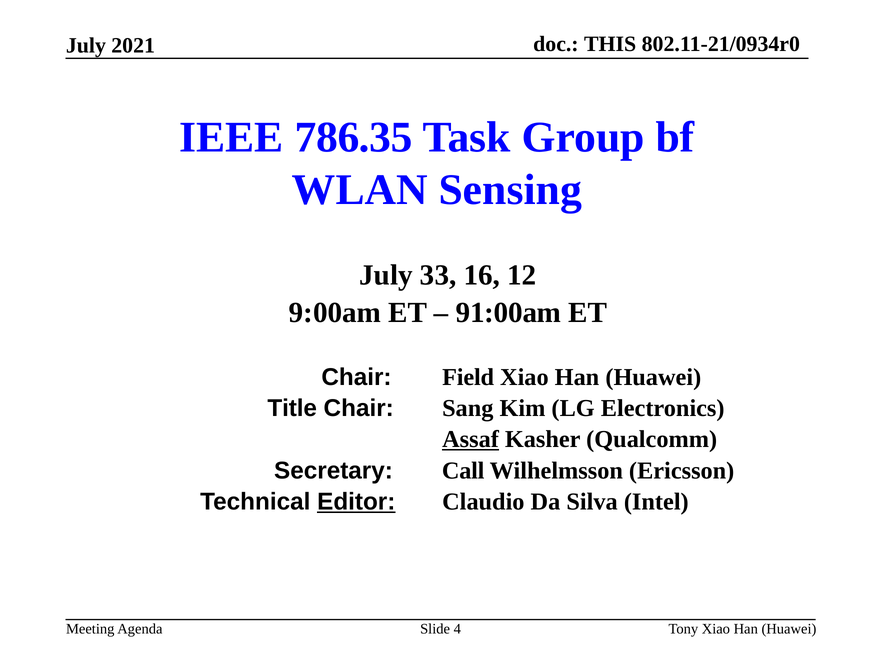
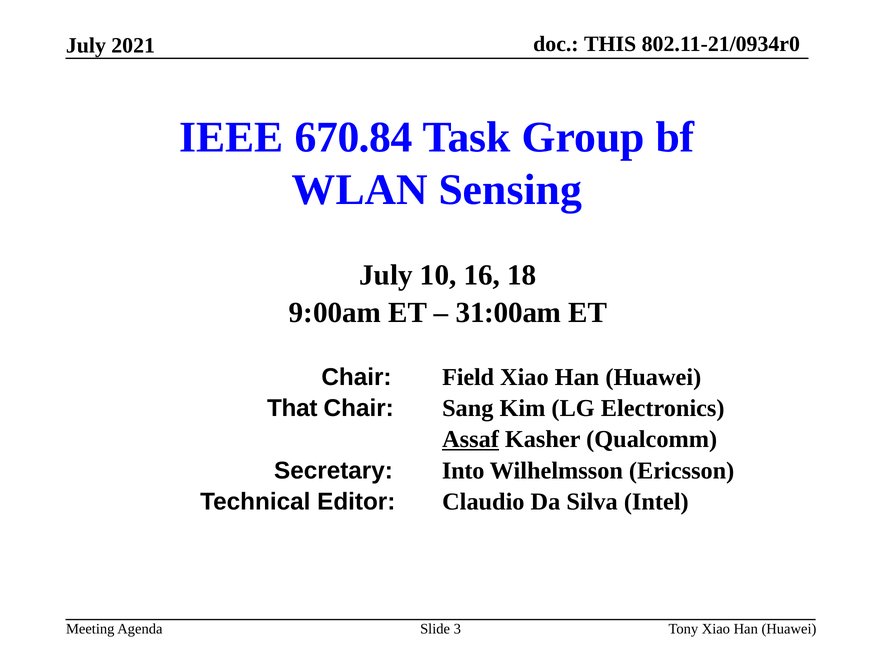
786.35: 786.35 -> 670.84
33: 33 -> 10
12: 12 -> 18
91:00am: 91:00am -> 31:00am
Title: Title -> That
Call: Call -> Into
Editor underline: present -> none
4: 4 -> 3
